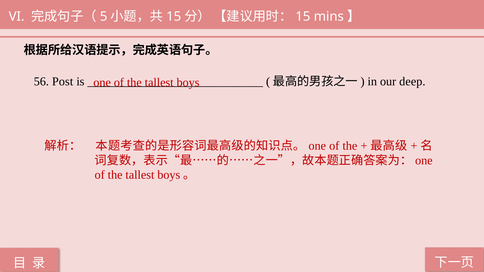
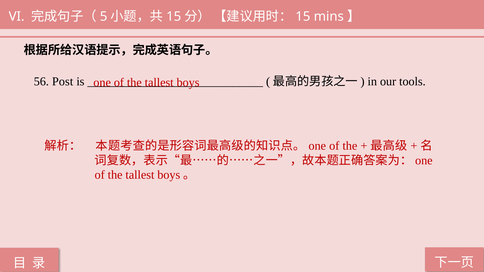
deep: deep -> tools
